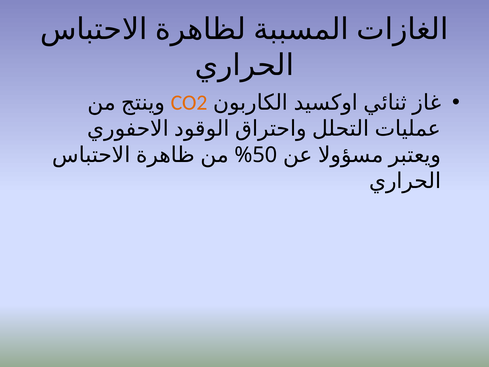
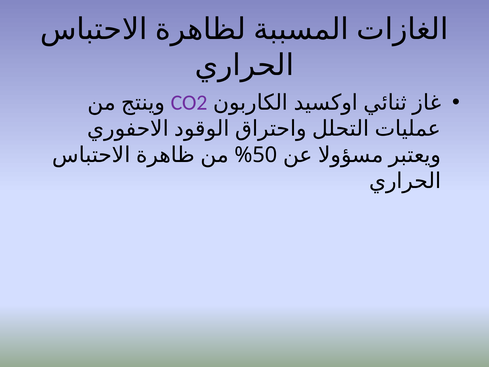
CO2 colour: orange -> purple
